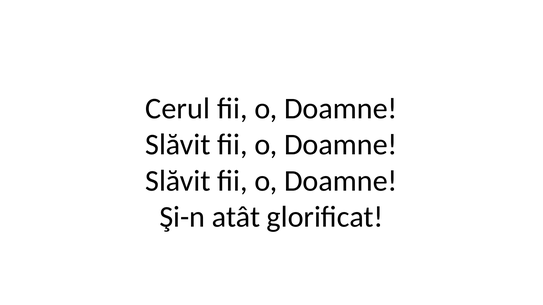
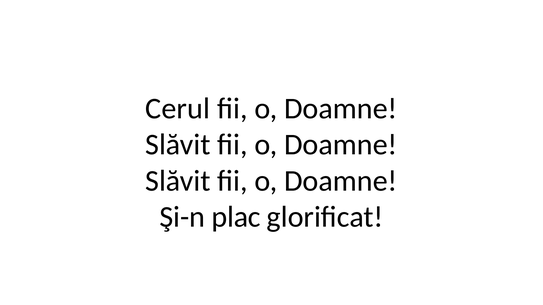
atât: atât -> plac
